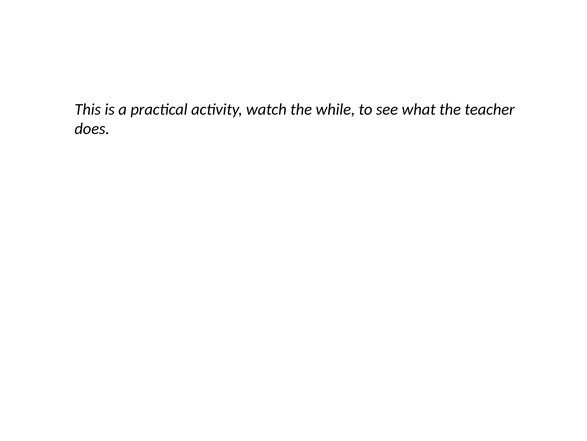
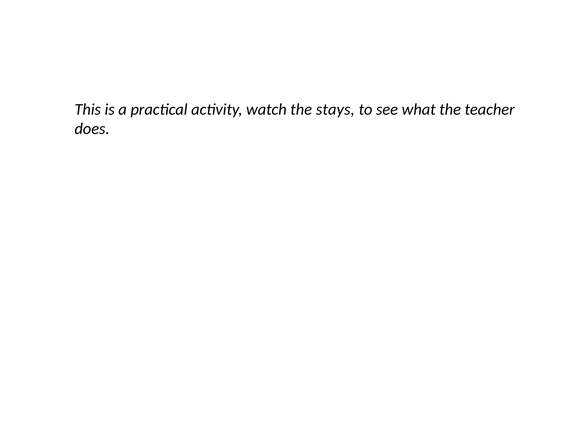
while: while -> stays
